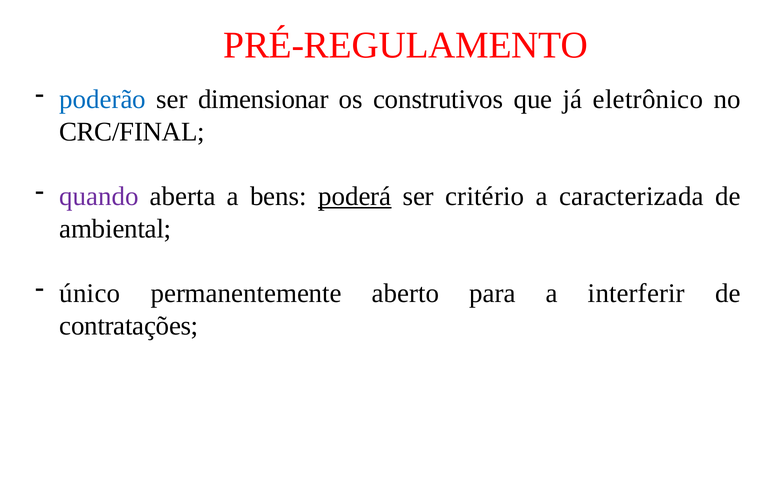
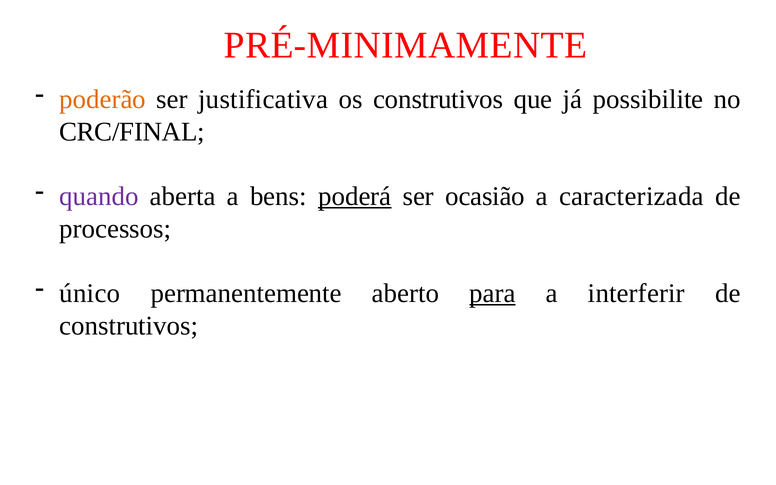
PRÉ-REGULAMENTO: PRÉ-REGULAMENTO -> PRÉ-MINIMAMENTE
poderão colour: blue -> orange
dimensionar: dimensionar -> justificativa
eletrônico: eletrônico -> possibilite
critério: critério -> ocasião
ambiental: ambiental -> processos
para underline: none -> present
contratações at (129, 326): contratações -> construtivos
